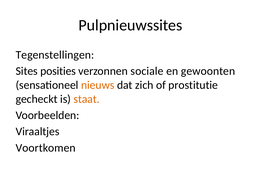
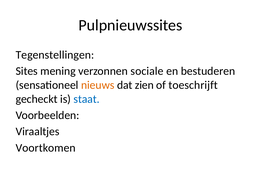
posities: posities -> mening
gewoonten: gewoonten -> bestuderen
zich: zich -> zien
prostitutie: prostitutie -> toeschrijft
staat colour: orange -> blue
